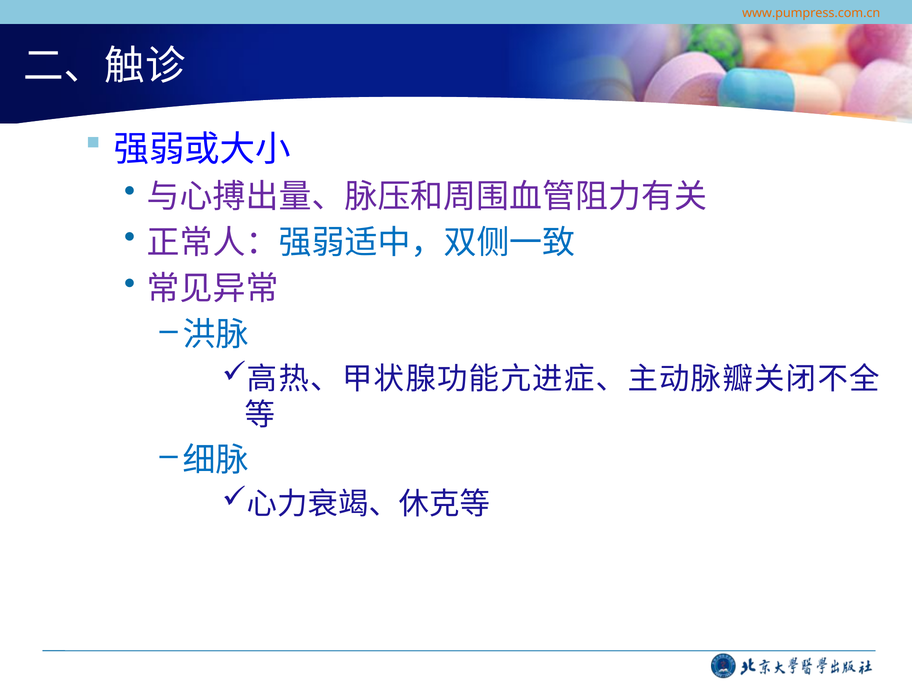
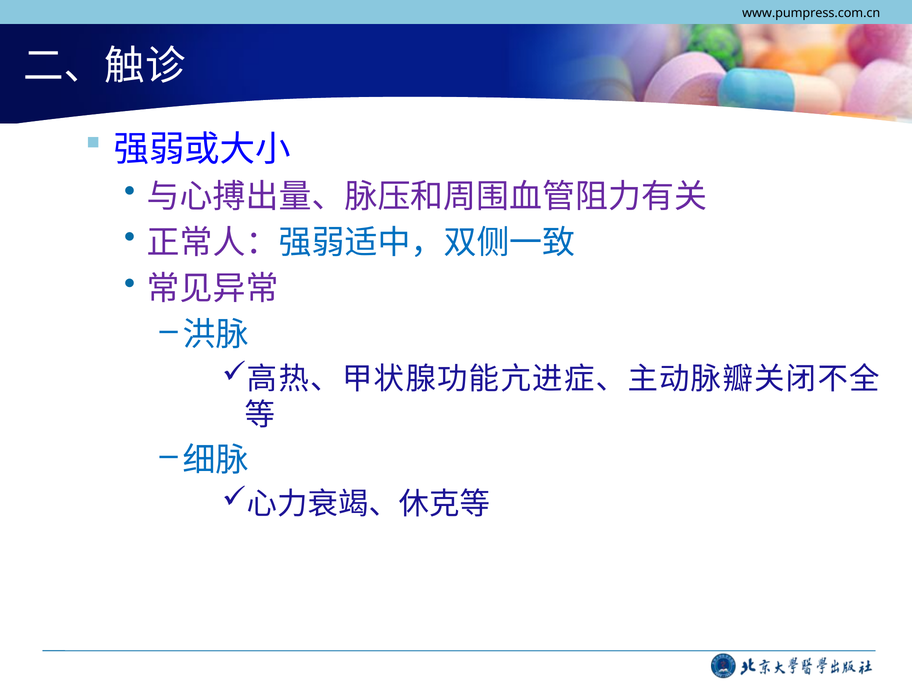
www.pumpress.com.cn colour: orange -> black
